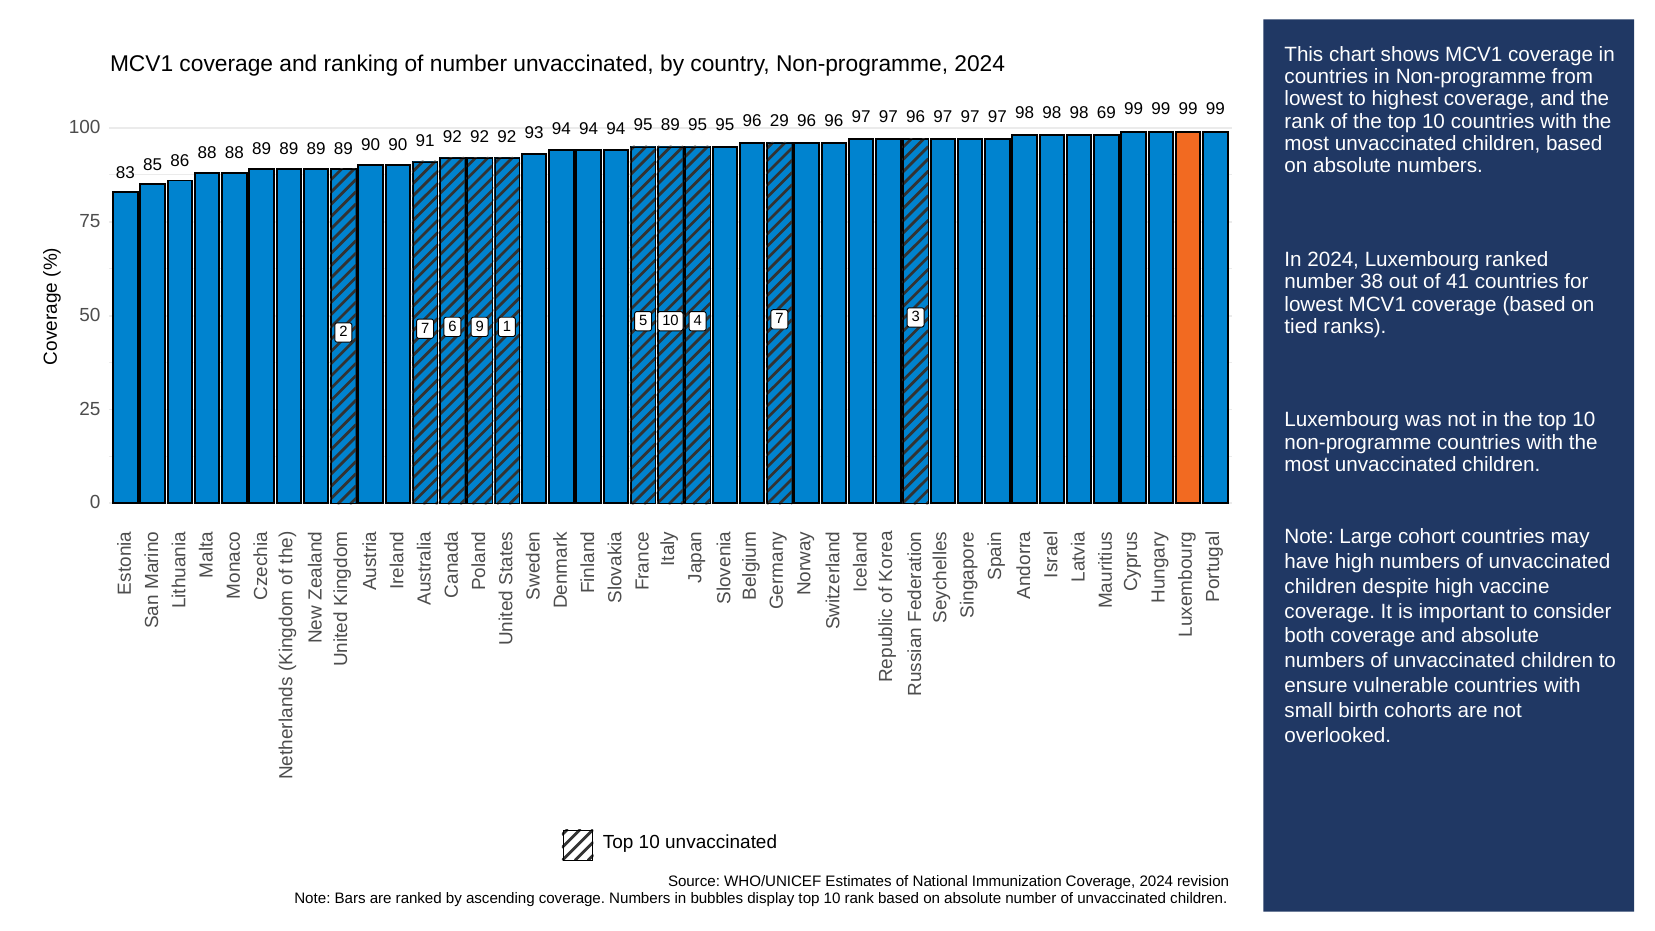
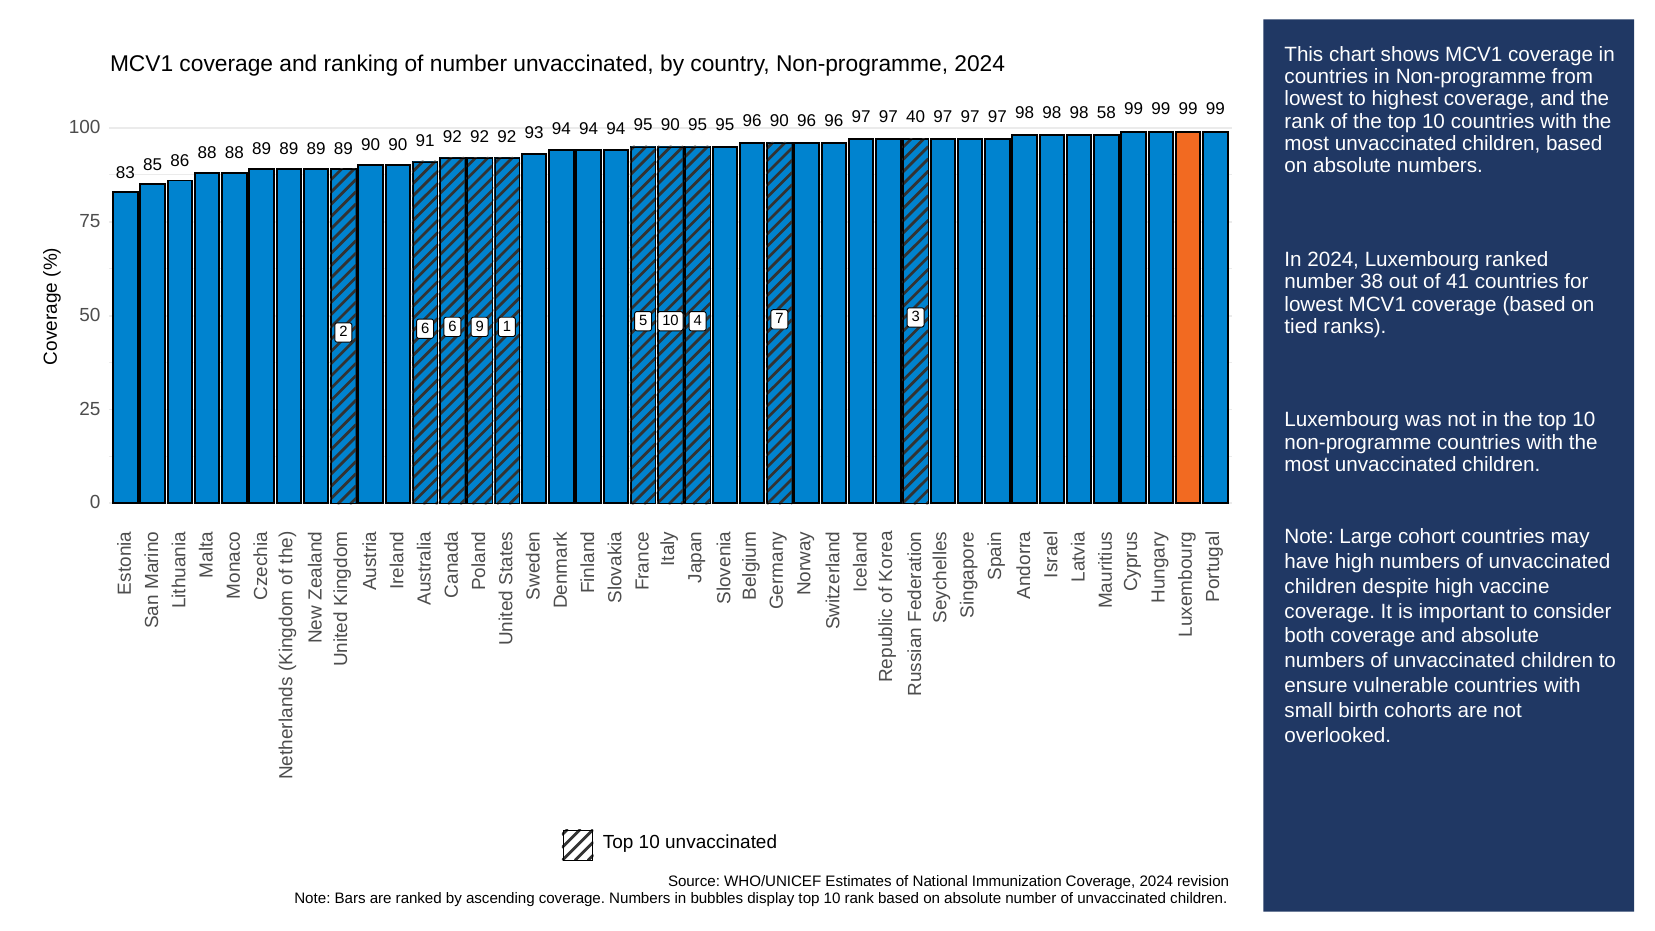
69: 69 -> 58
96 at (916, 117): 96 -> 40
89 at (670, 125): 89 -> 90
29 at (779, 121): 29 -> 90
2 7: 7 -> 6
